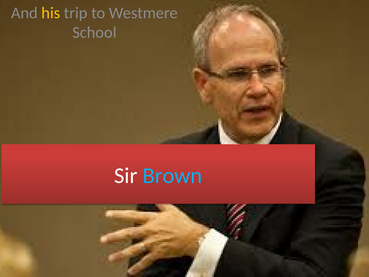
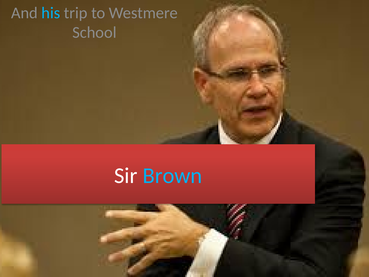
his colour: yellow -> light blue
